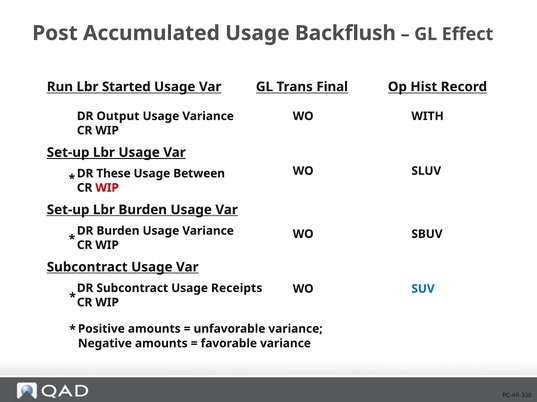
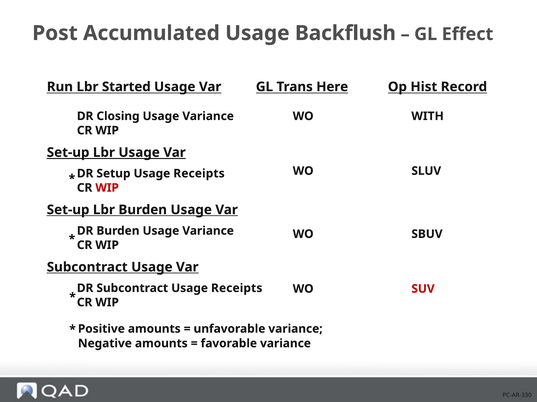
Final: Final -> Here
Output: Output -> Closing
These: These -> Setup
Between at (199, 174): Between -> Receipts
SUV colour: blue -> red
